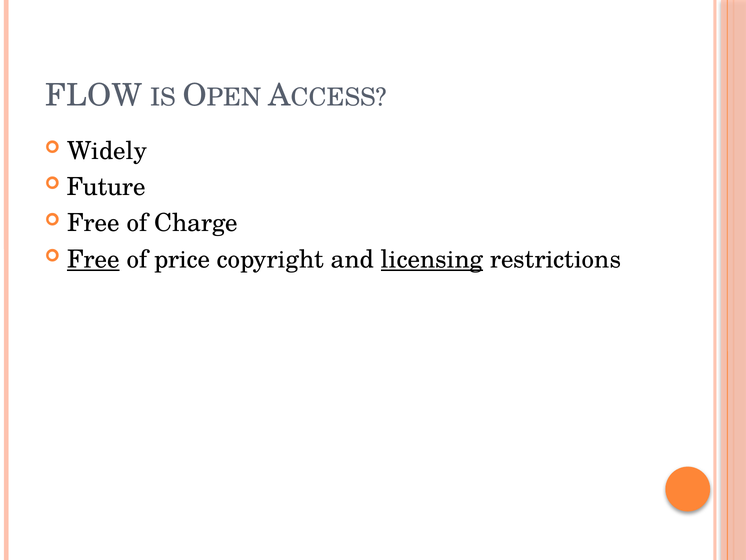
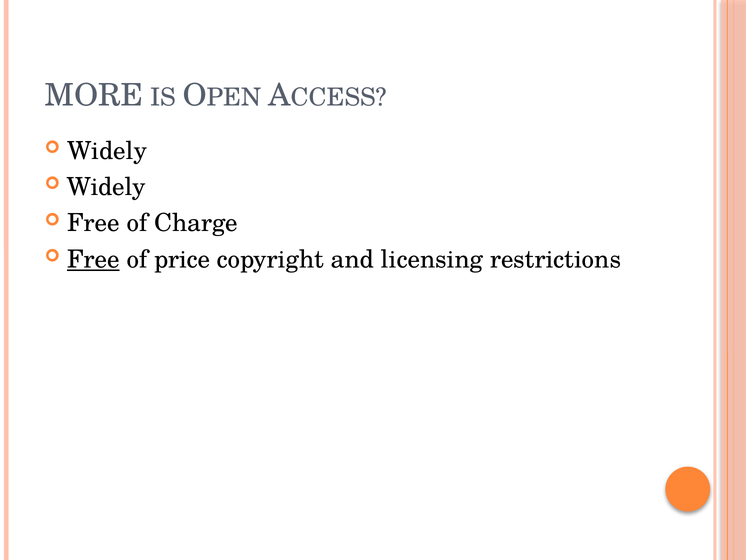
FLOW: FLOW -> MORE
Future at (106, 187): Future -> Widely
licensing underline: present -> none
